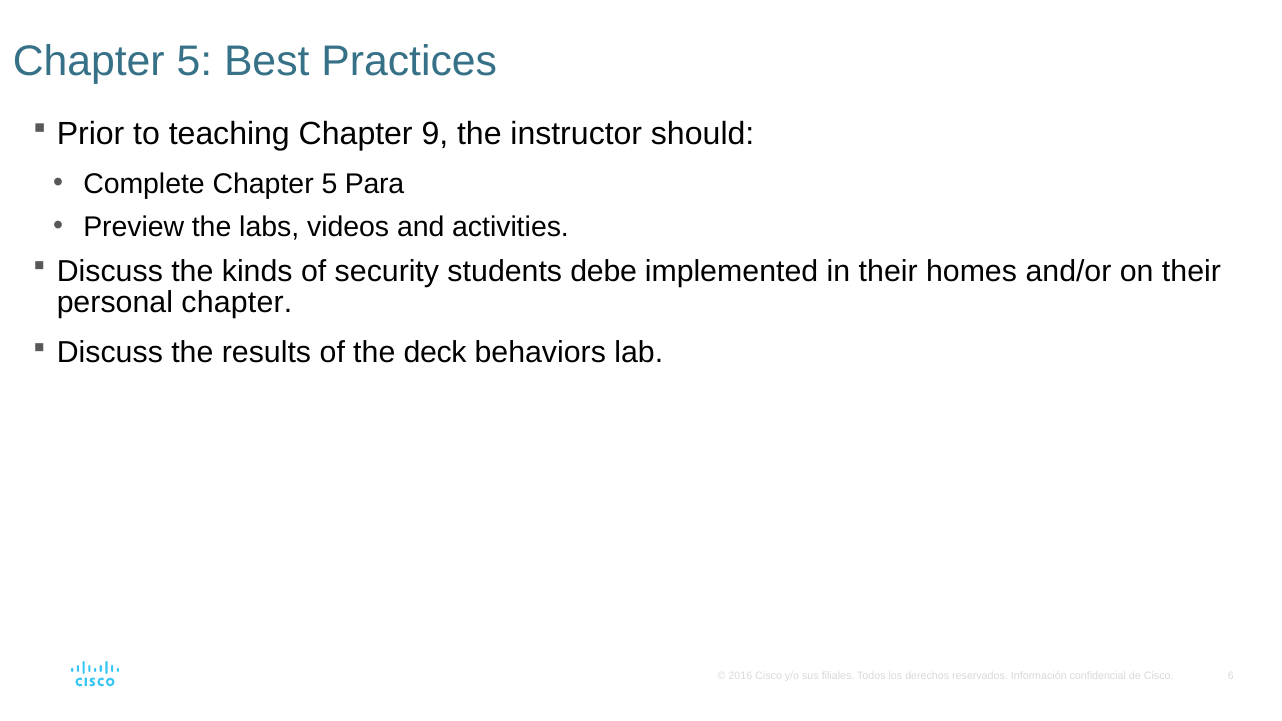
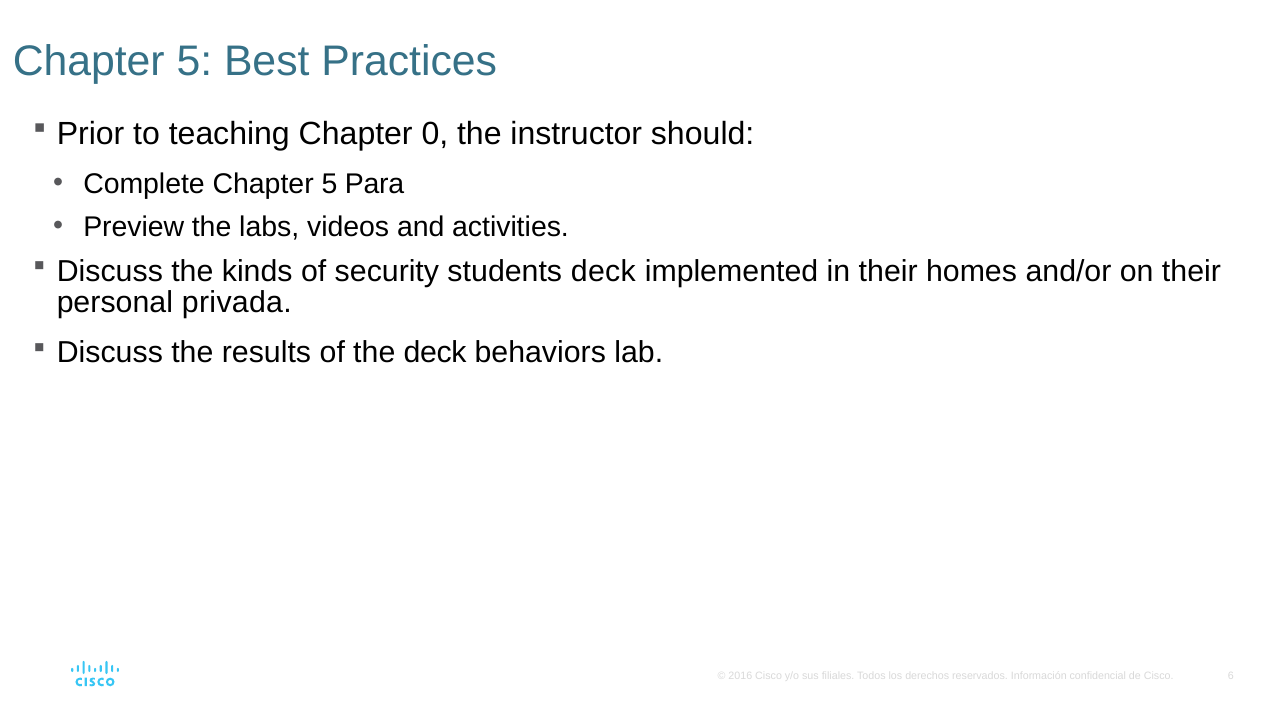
9: 9 -> 0
students debe: debe -> deck
personal chapter: chapter -> privada
